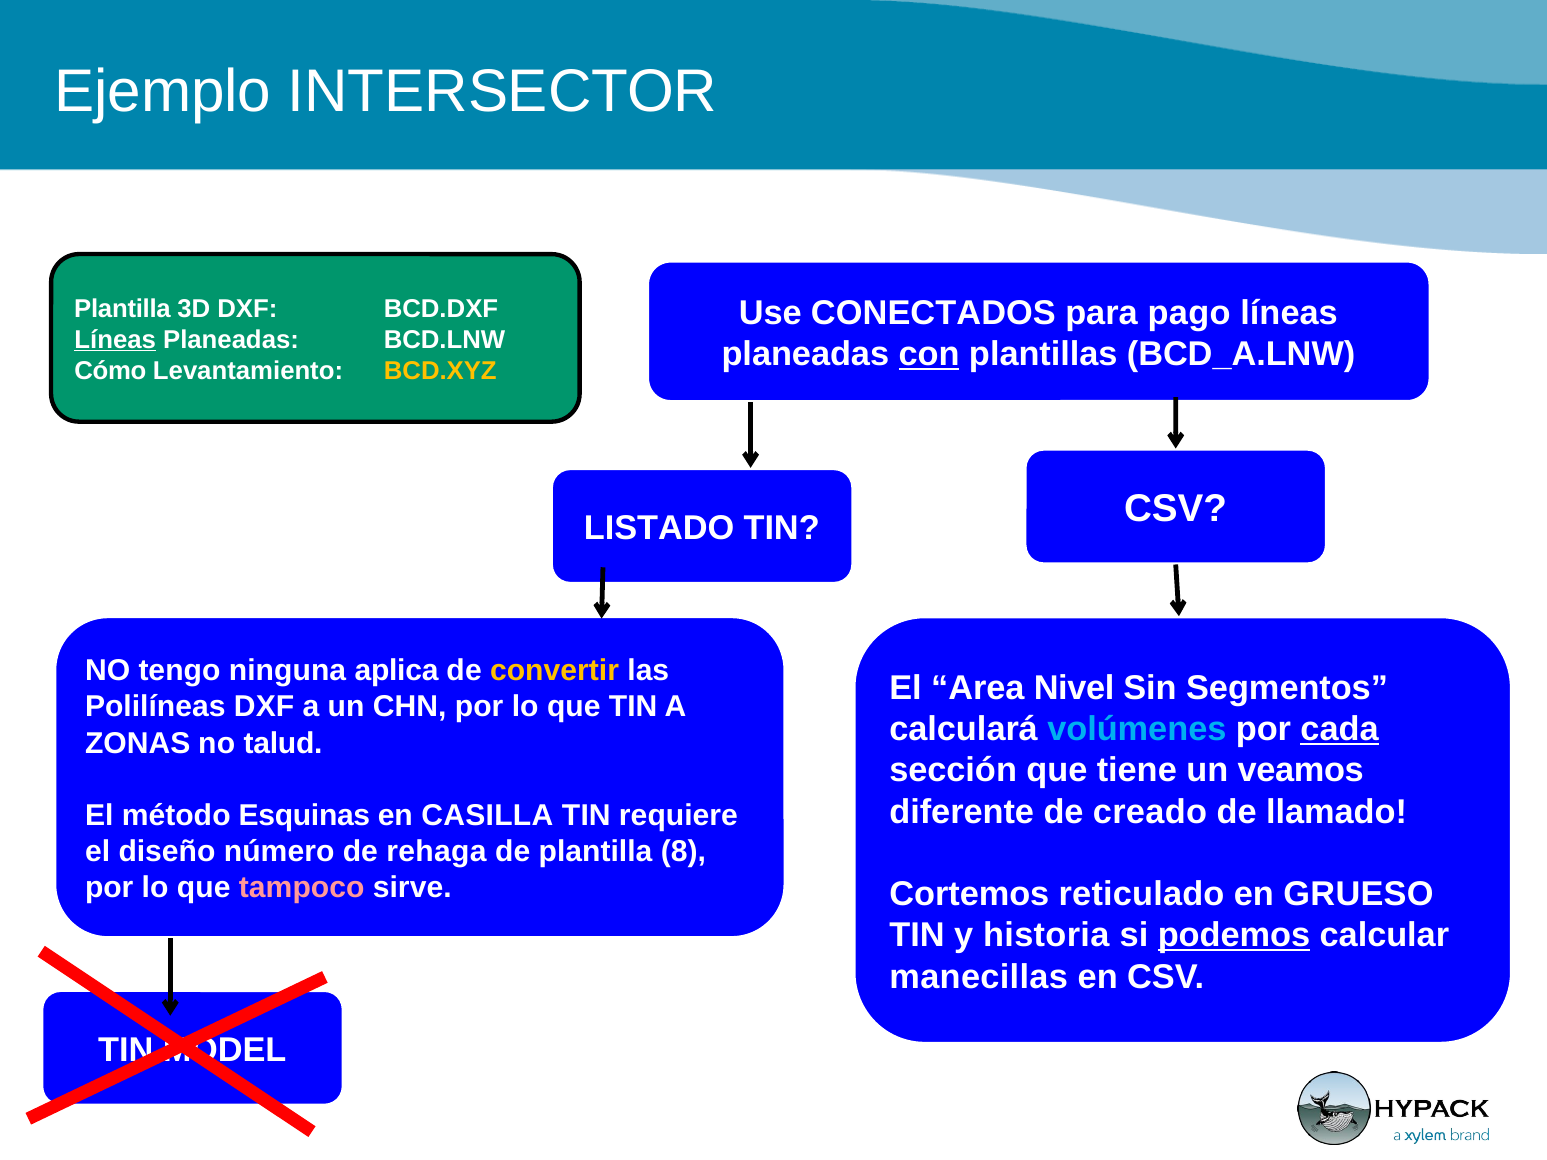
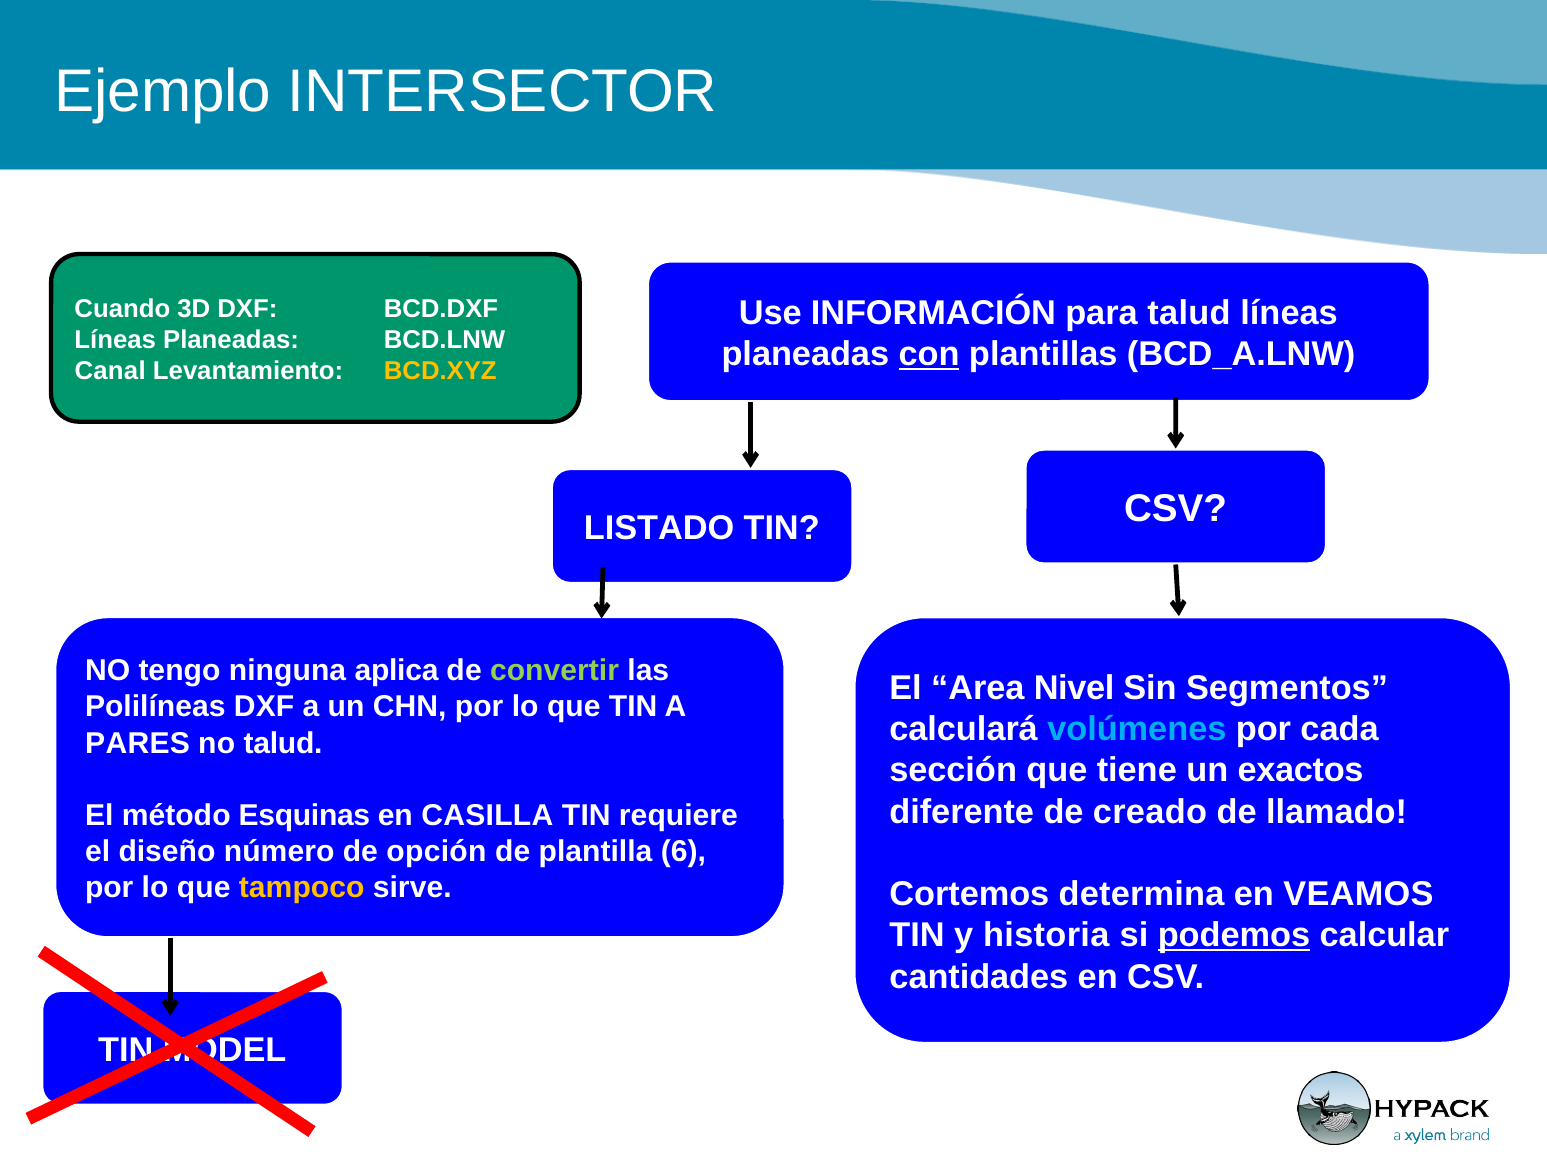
Plantilla at (122, 309): Plantilla -> Cuando
CONECTADOS: CONECTADOS -> INFORMACIÓN
para pago: pago -> talud
Líneas at (115, 340) underline: present -> none
Cómo: Cómo -> Canal
convertir colour: yellow -> light green
cada underline: present -> none
ZONAS: ZONAS -> PARES
veamos: veamos -> exactos
rehaga: rehaga -> opción
8: 8 -> 6
tampoco colour: pink -> yellow
reticulado: reticulado -> determina
GRUESO: GRUESO -> VEAMOS
manecillas: manecillas -> cantidades
